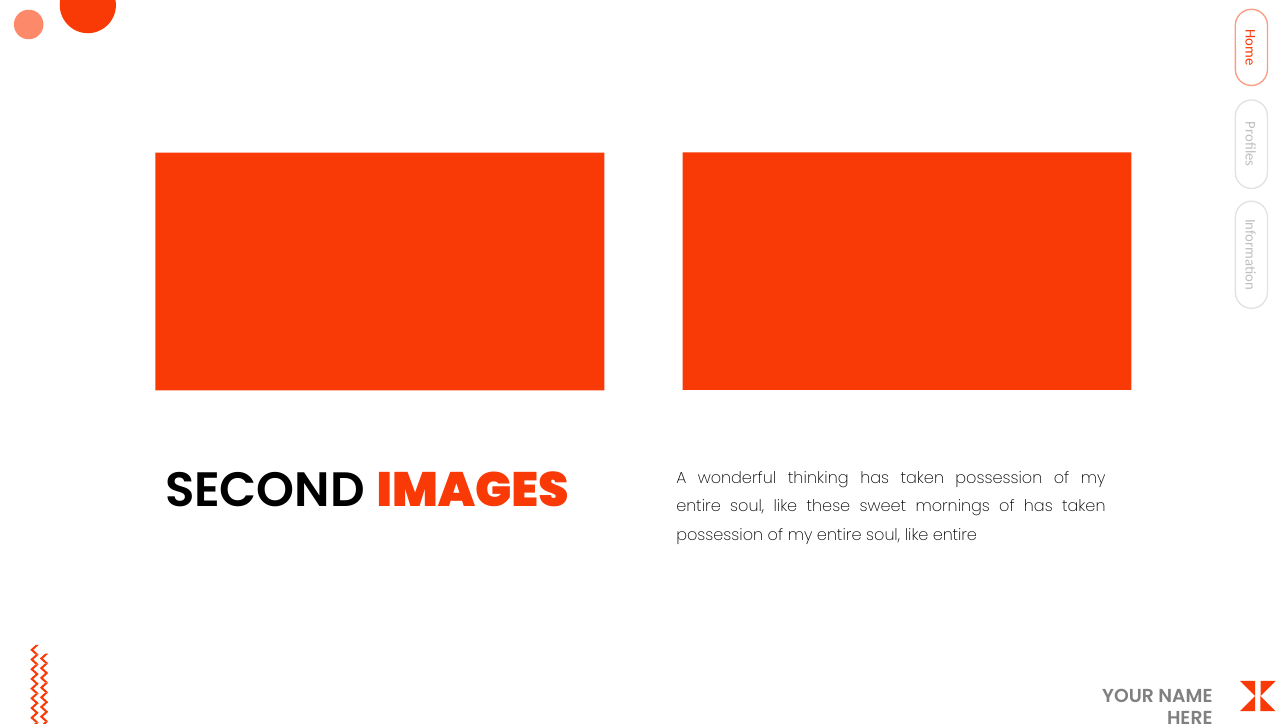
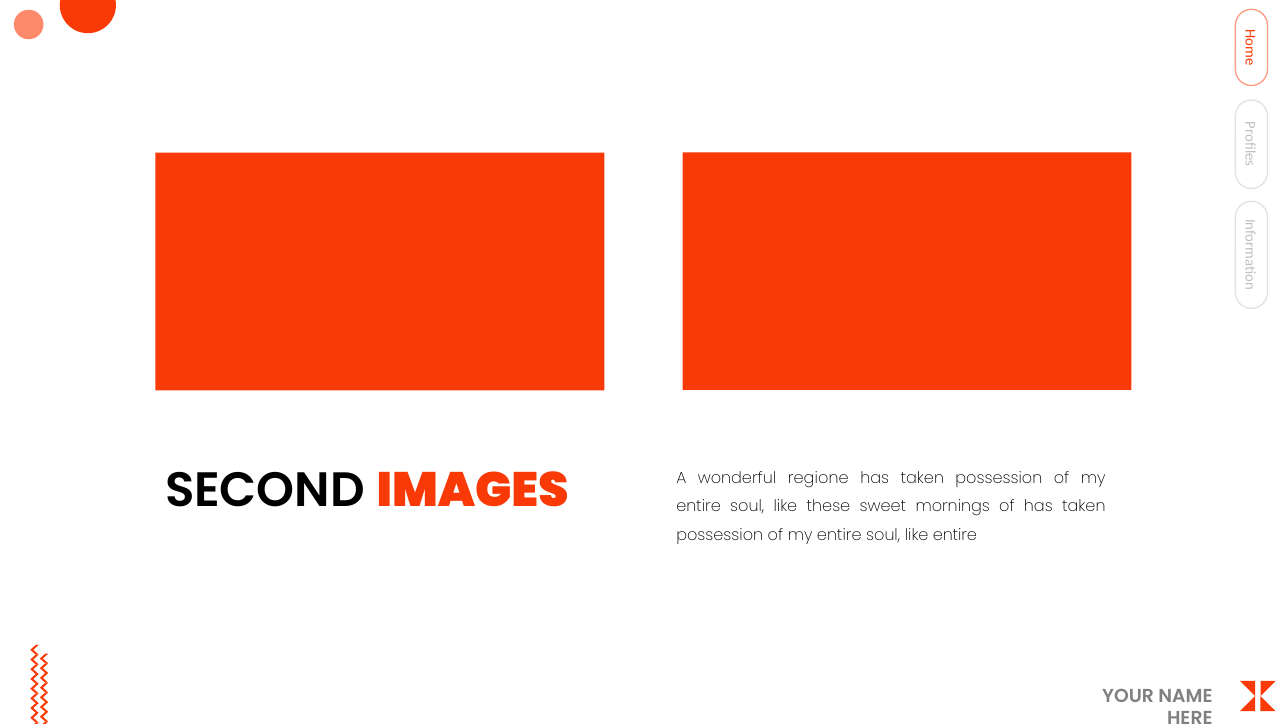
thinking: thinking -> regione
